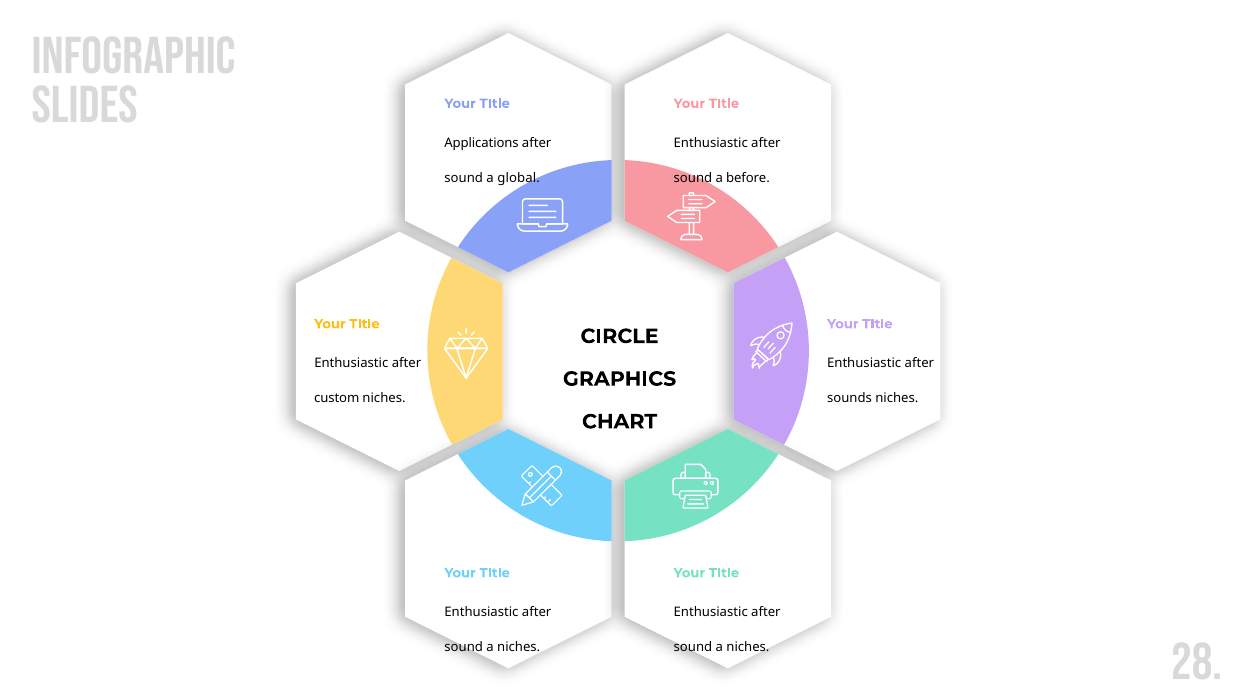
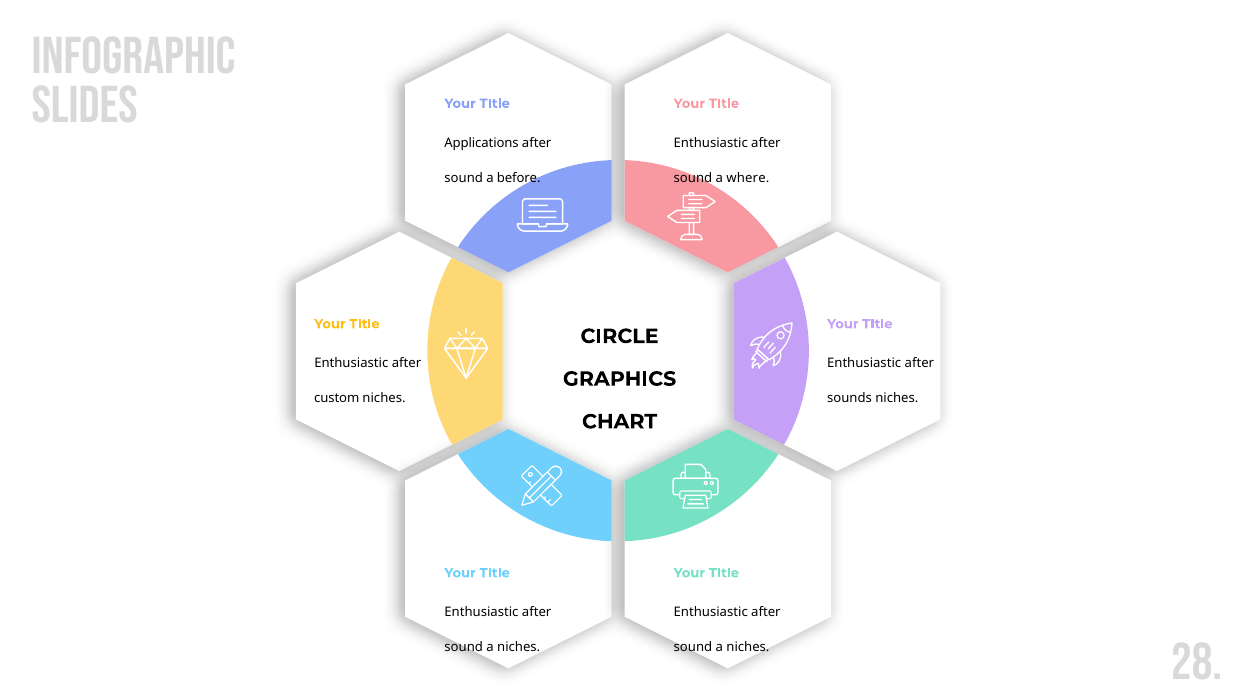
global: global -> before
before: before -> where
